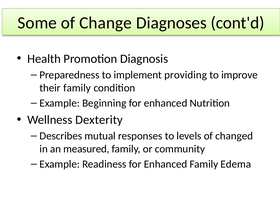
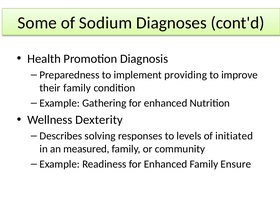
Change: Change -> Sodium
Beginning: Beginning -> Gathering
mutual: mutual -> solving
changed: changed -> initiated
Edema: Edema -> Ensure
